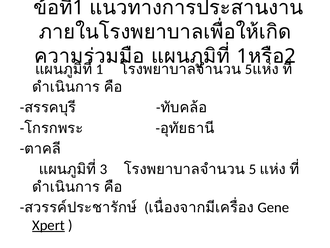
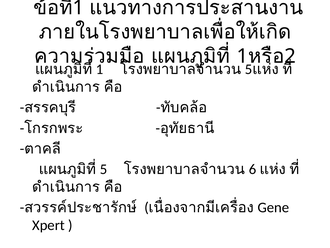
3 at (104, 169): 3 -> 5
5 at (253, 169): 5 -> 6
Xpert underline: present -> none
